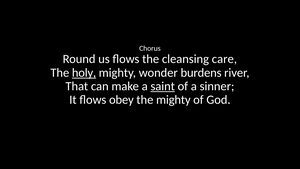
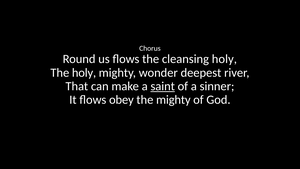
cleansing care: care -> holy
holy at (84, 73) underline: present -> none
burdens: burdens -> deepest
